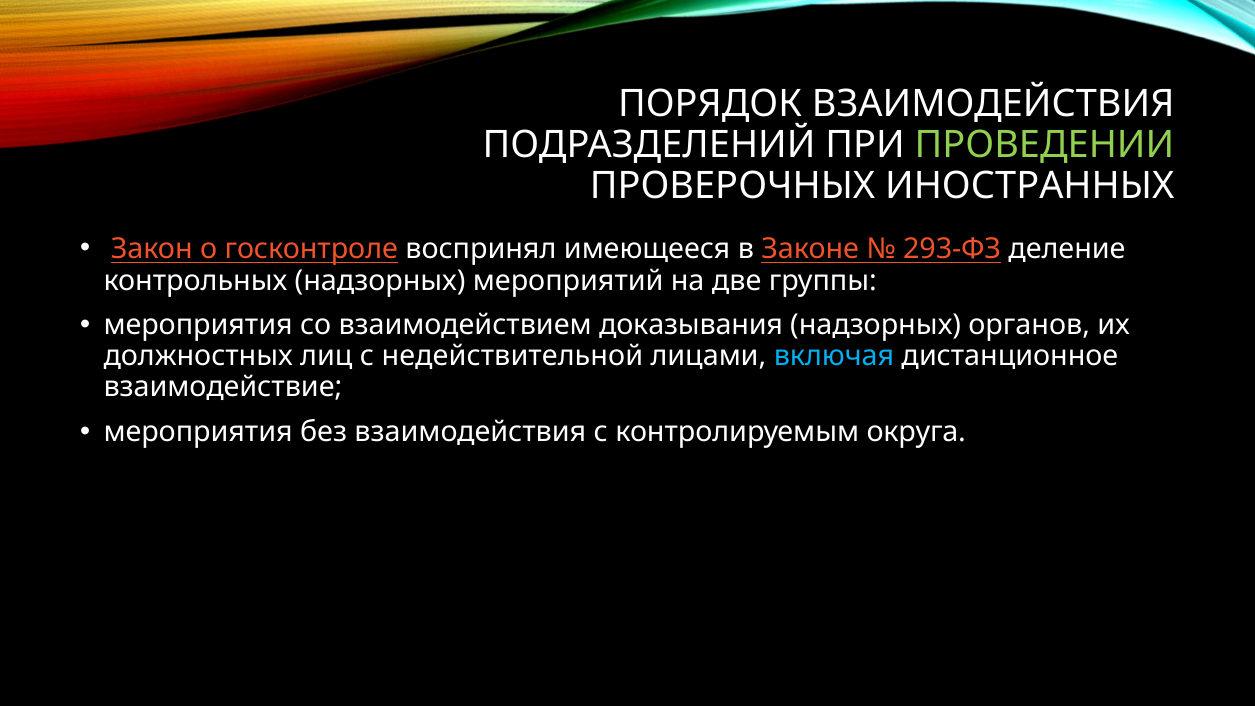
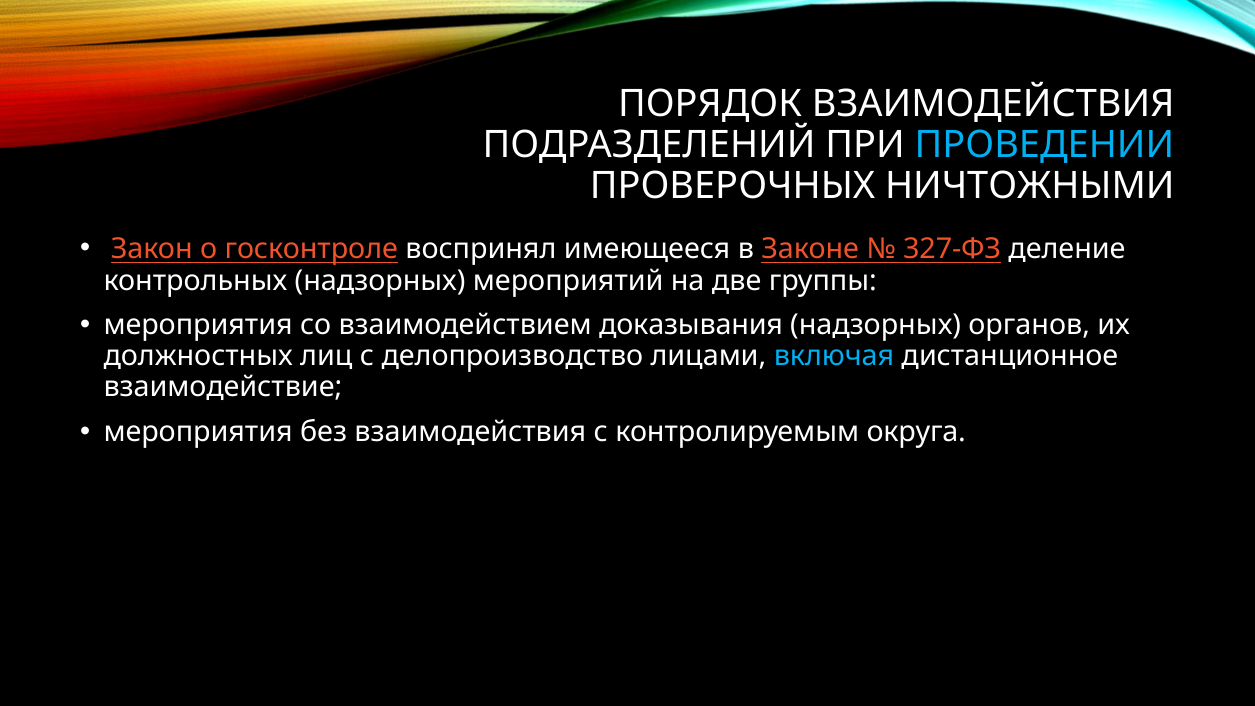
ПРОВЕДЕНИИ colour: light green -> light blue
ИНОСТРАННЫХ: ИНОСТРАННЫХ -> НИЧТОЖНЫМИ
293-ФЗ: 293-ФЗ -> 327-ФЗ
недействительной: недействительной -> делопроизводство
